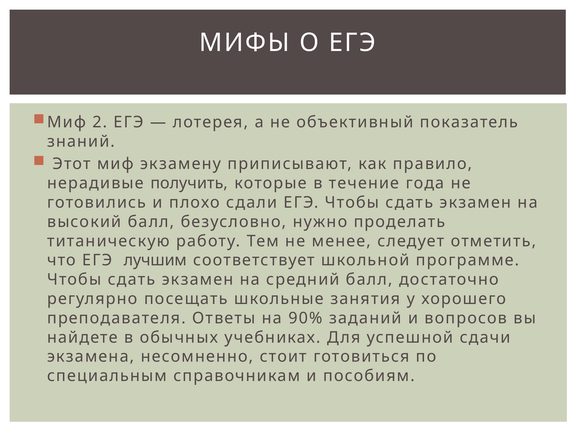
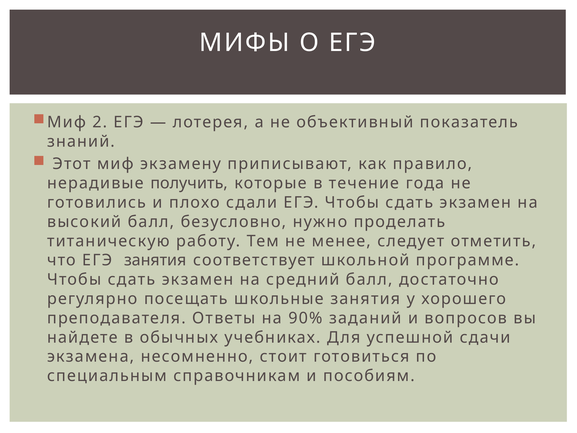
ЕГЭ лучшим: лучшим -> занятия
